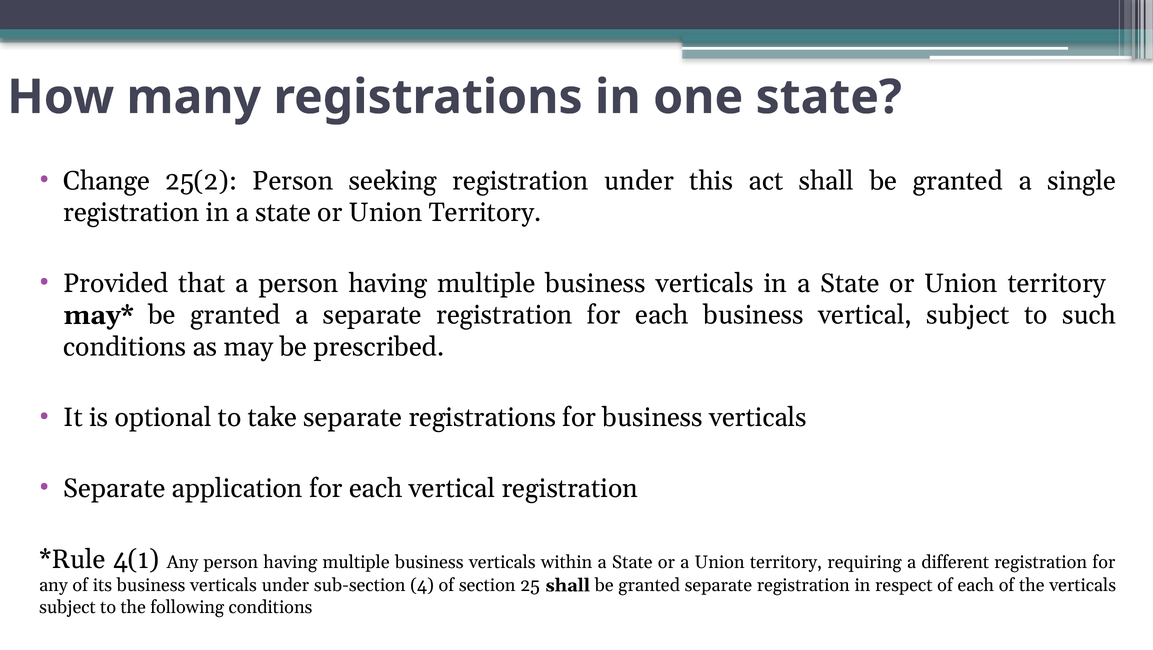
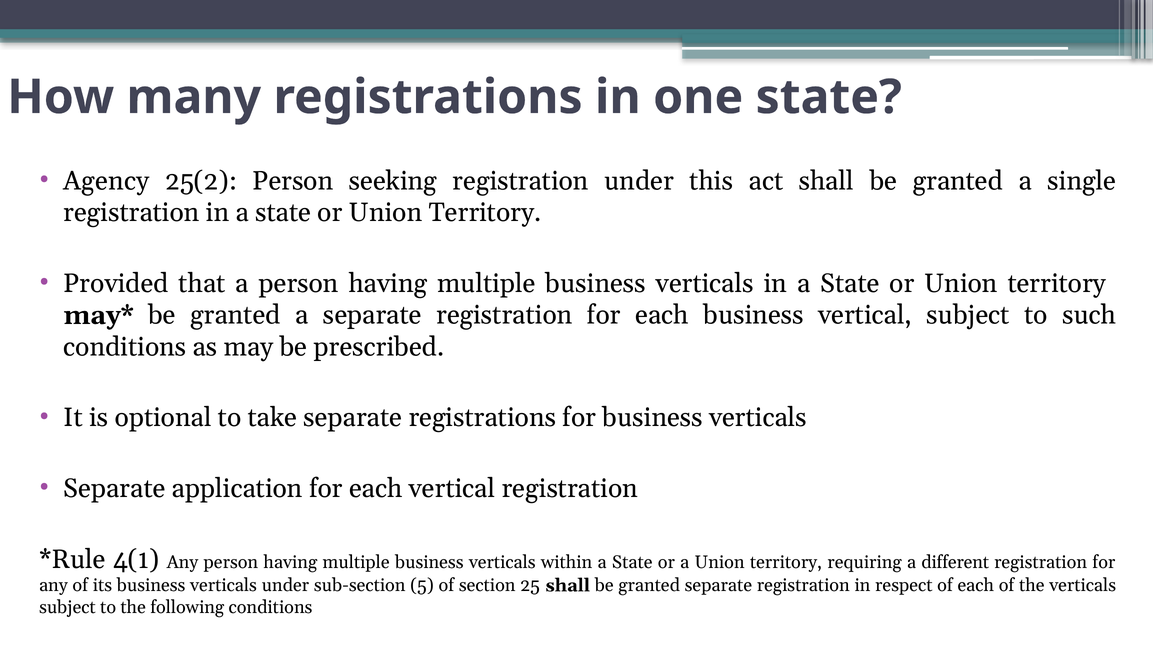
Change: Change -> Agency
4: 4 -> 5
